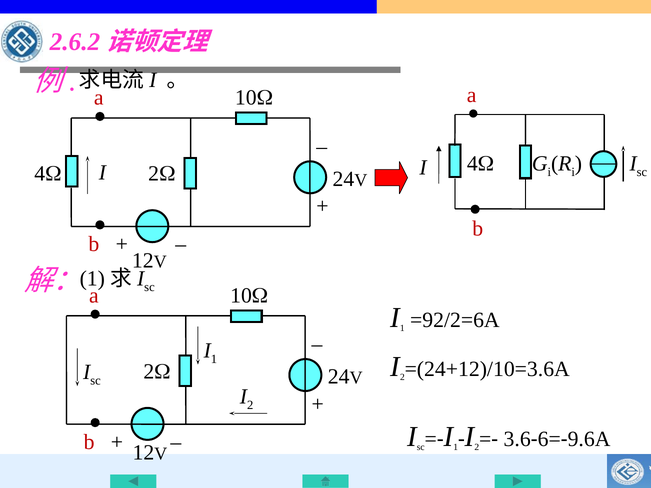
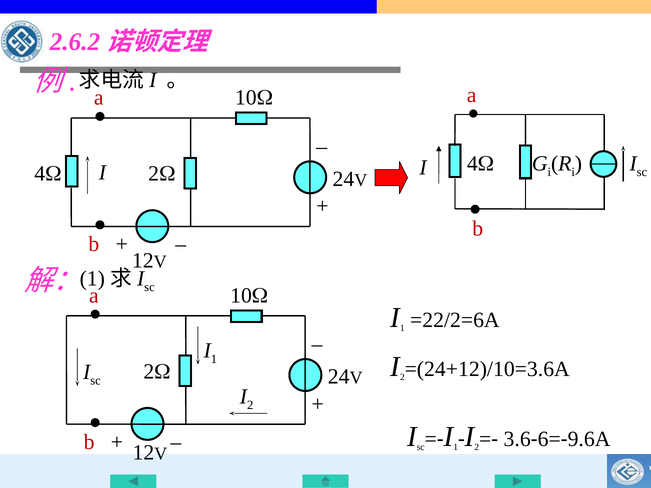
=92/2=6A: =92/2=6A -> =22/2=6A
